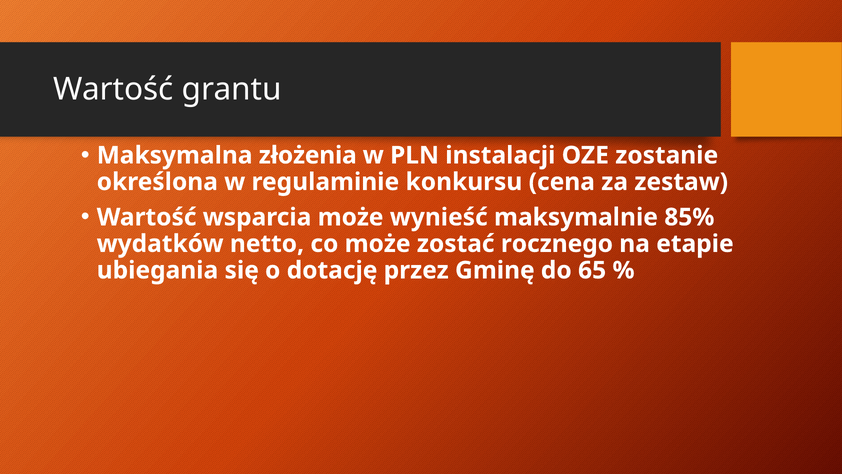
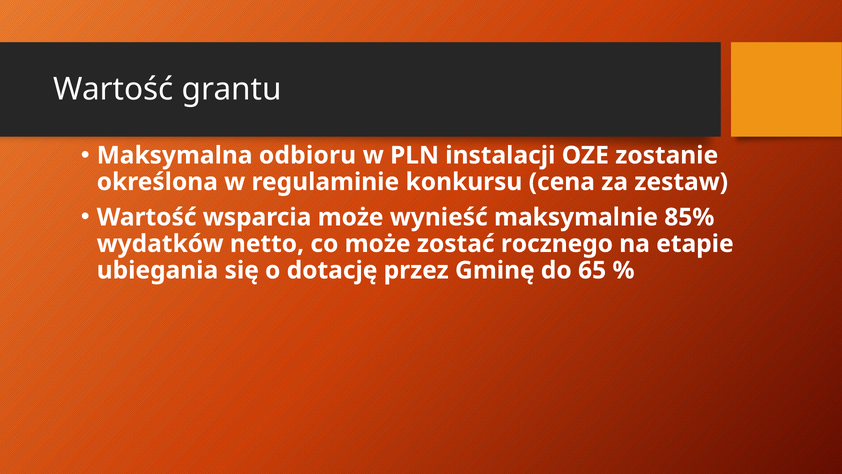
złożenia: złożenia -> odbioru
